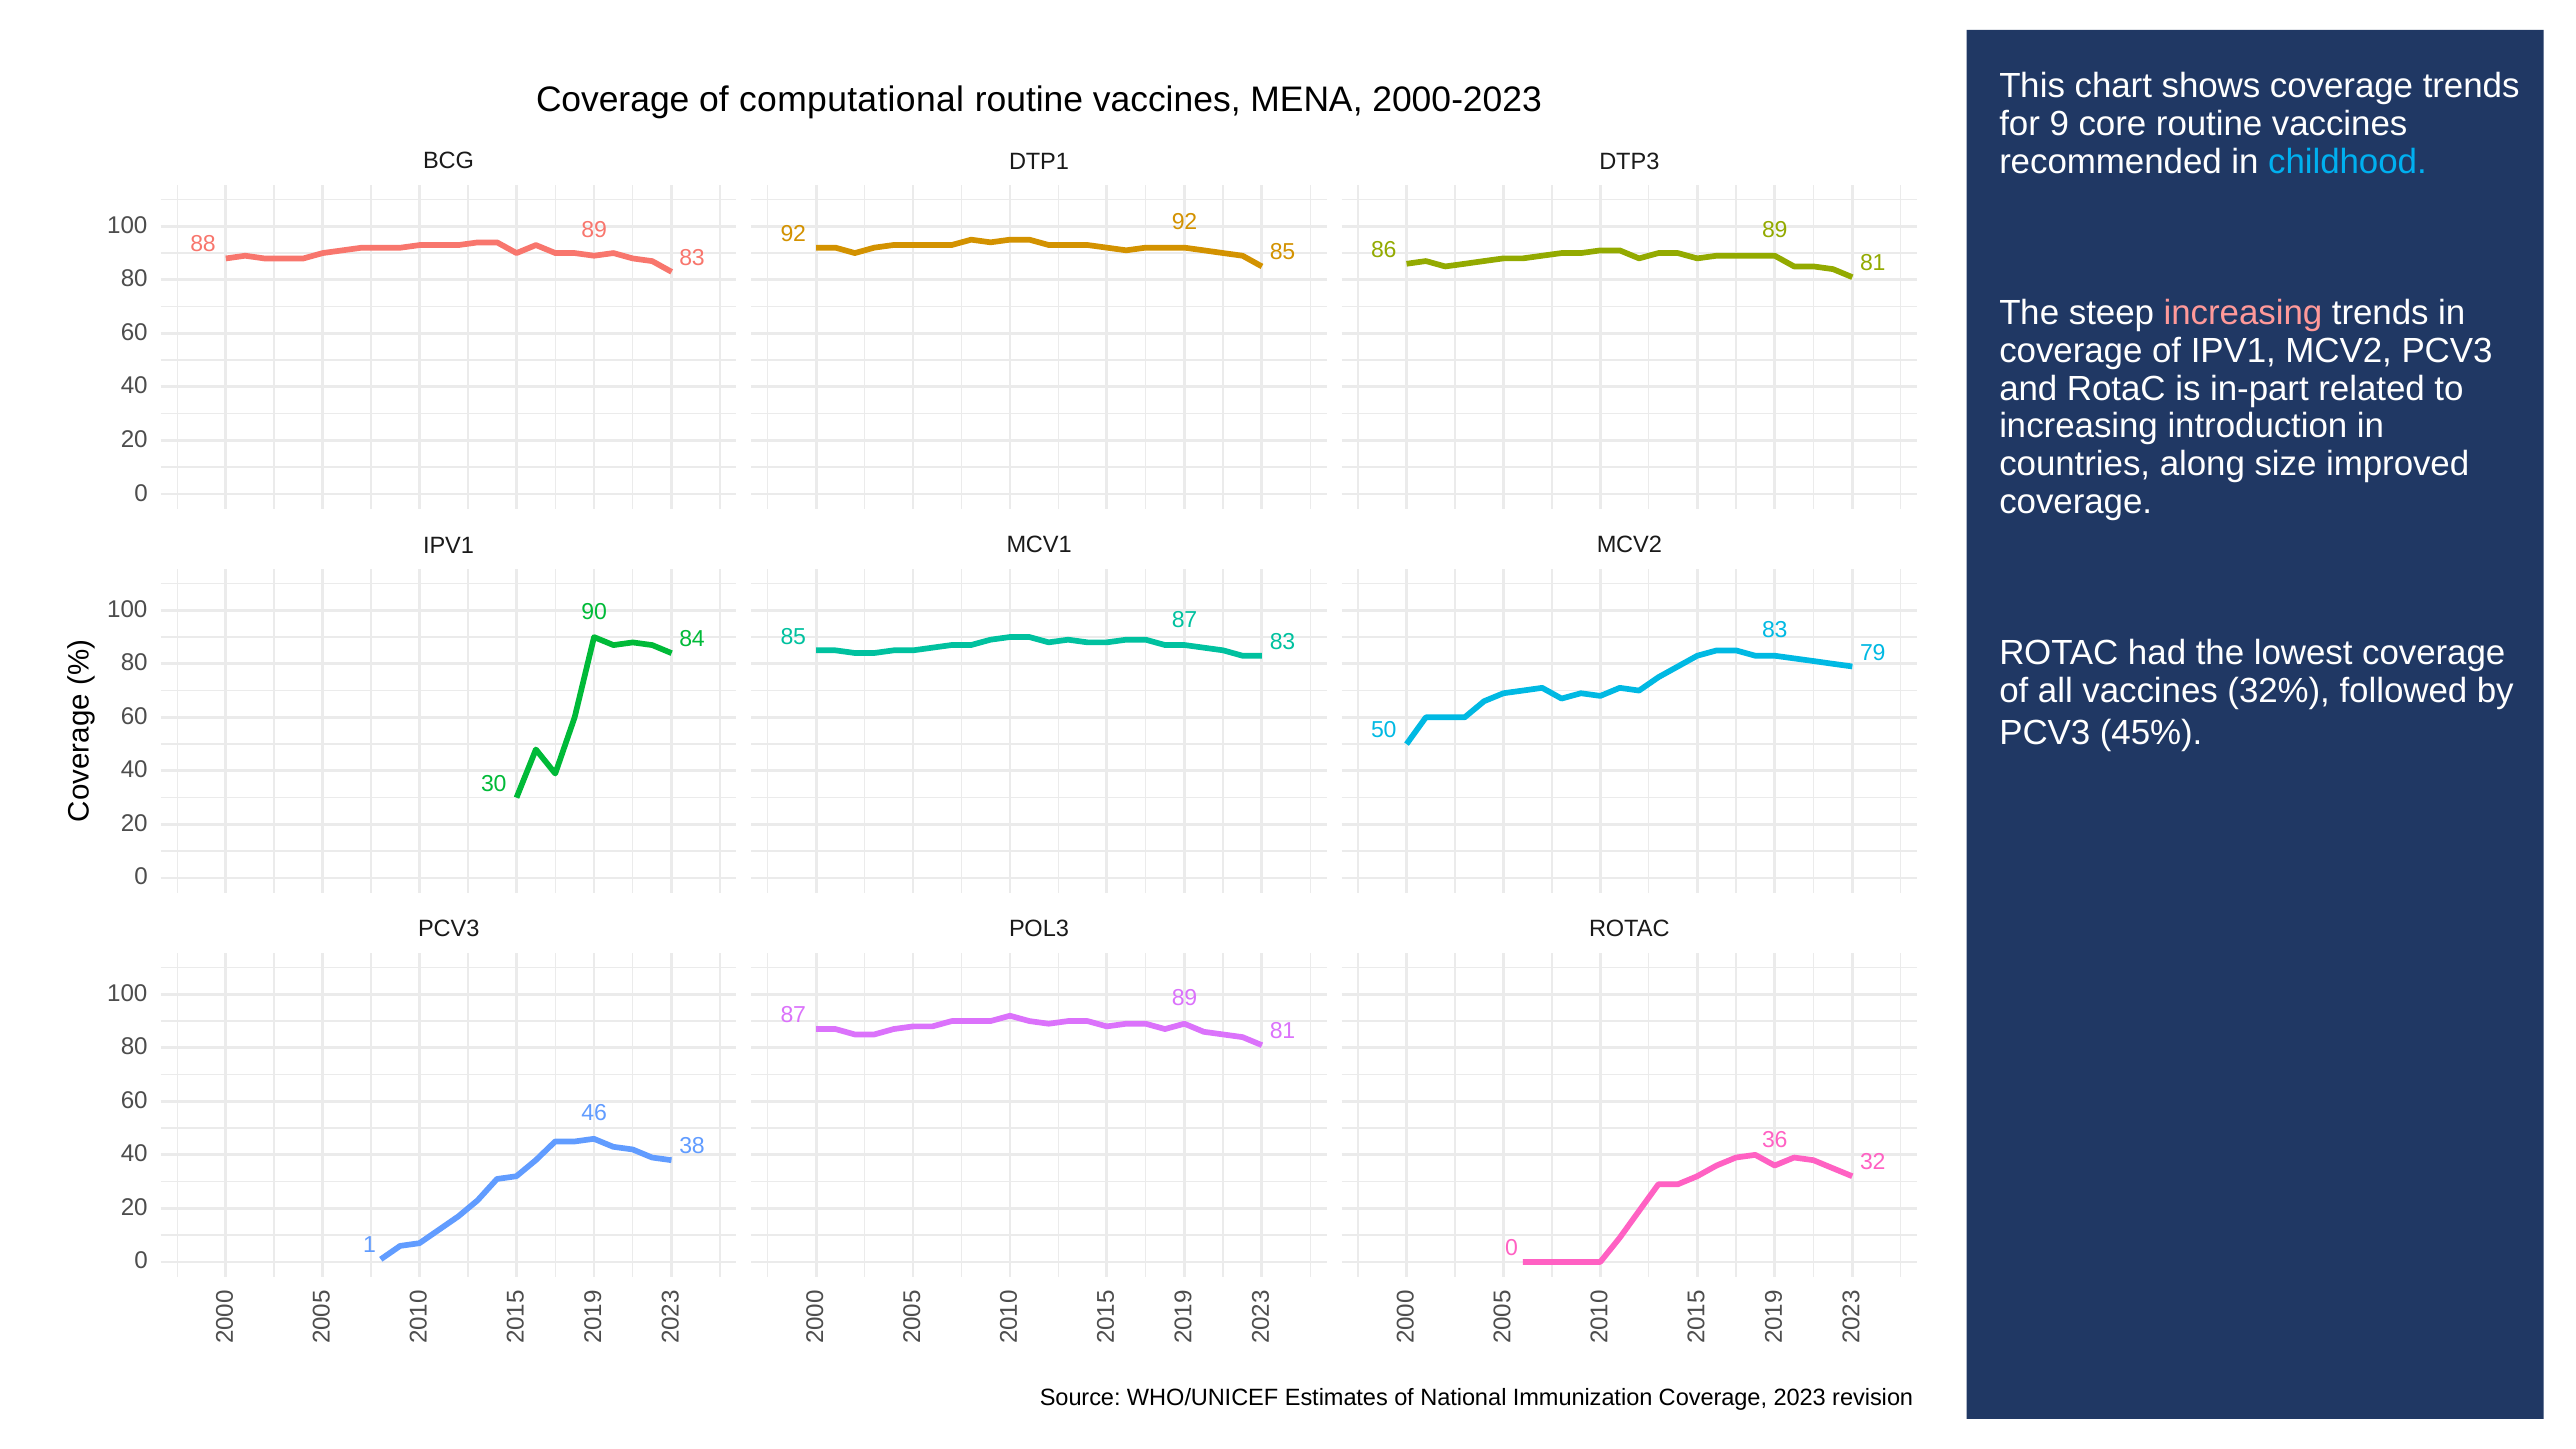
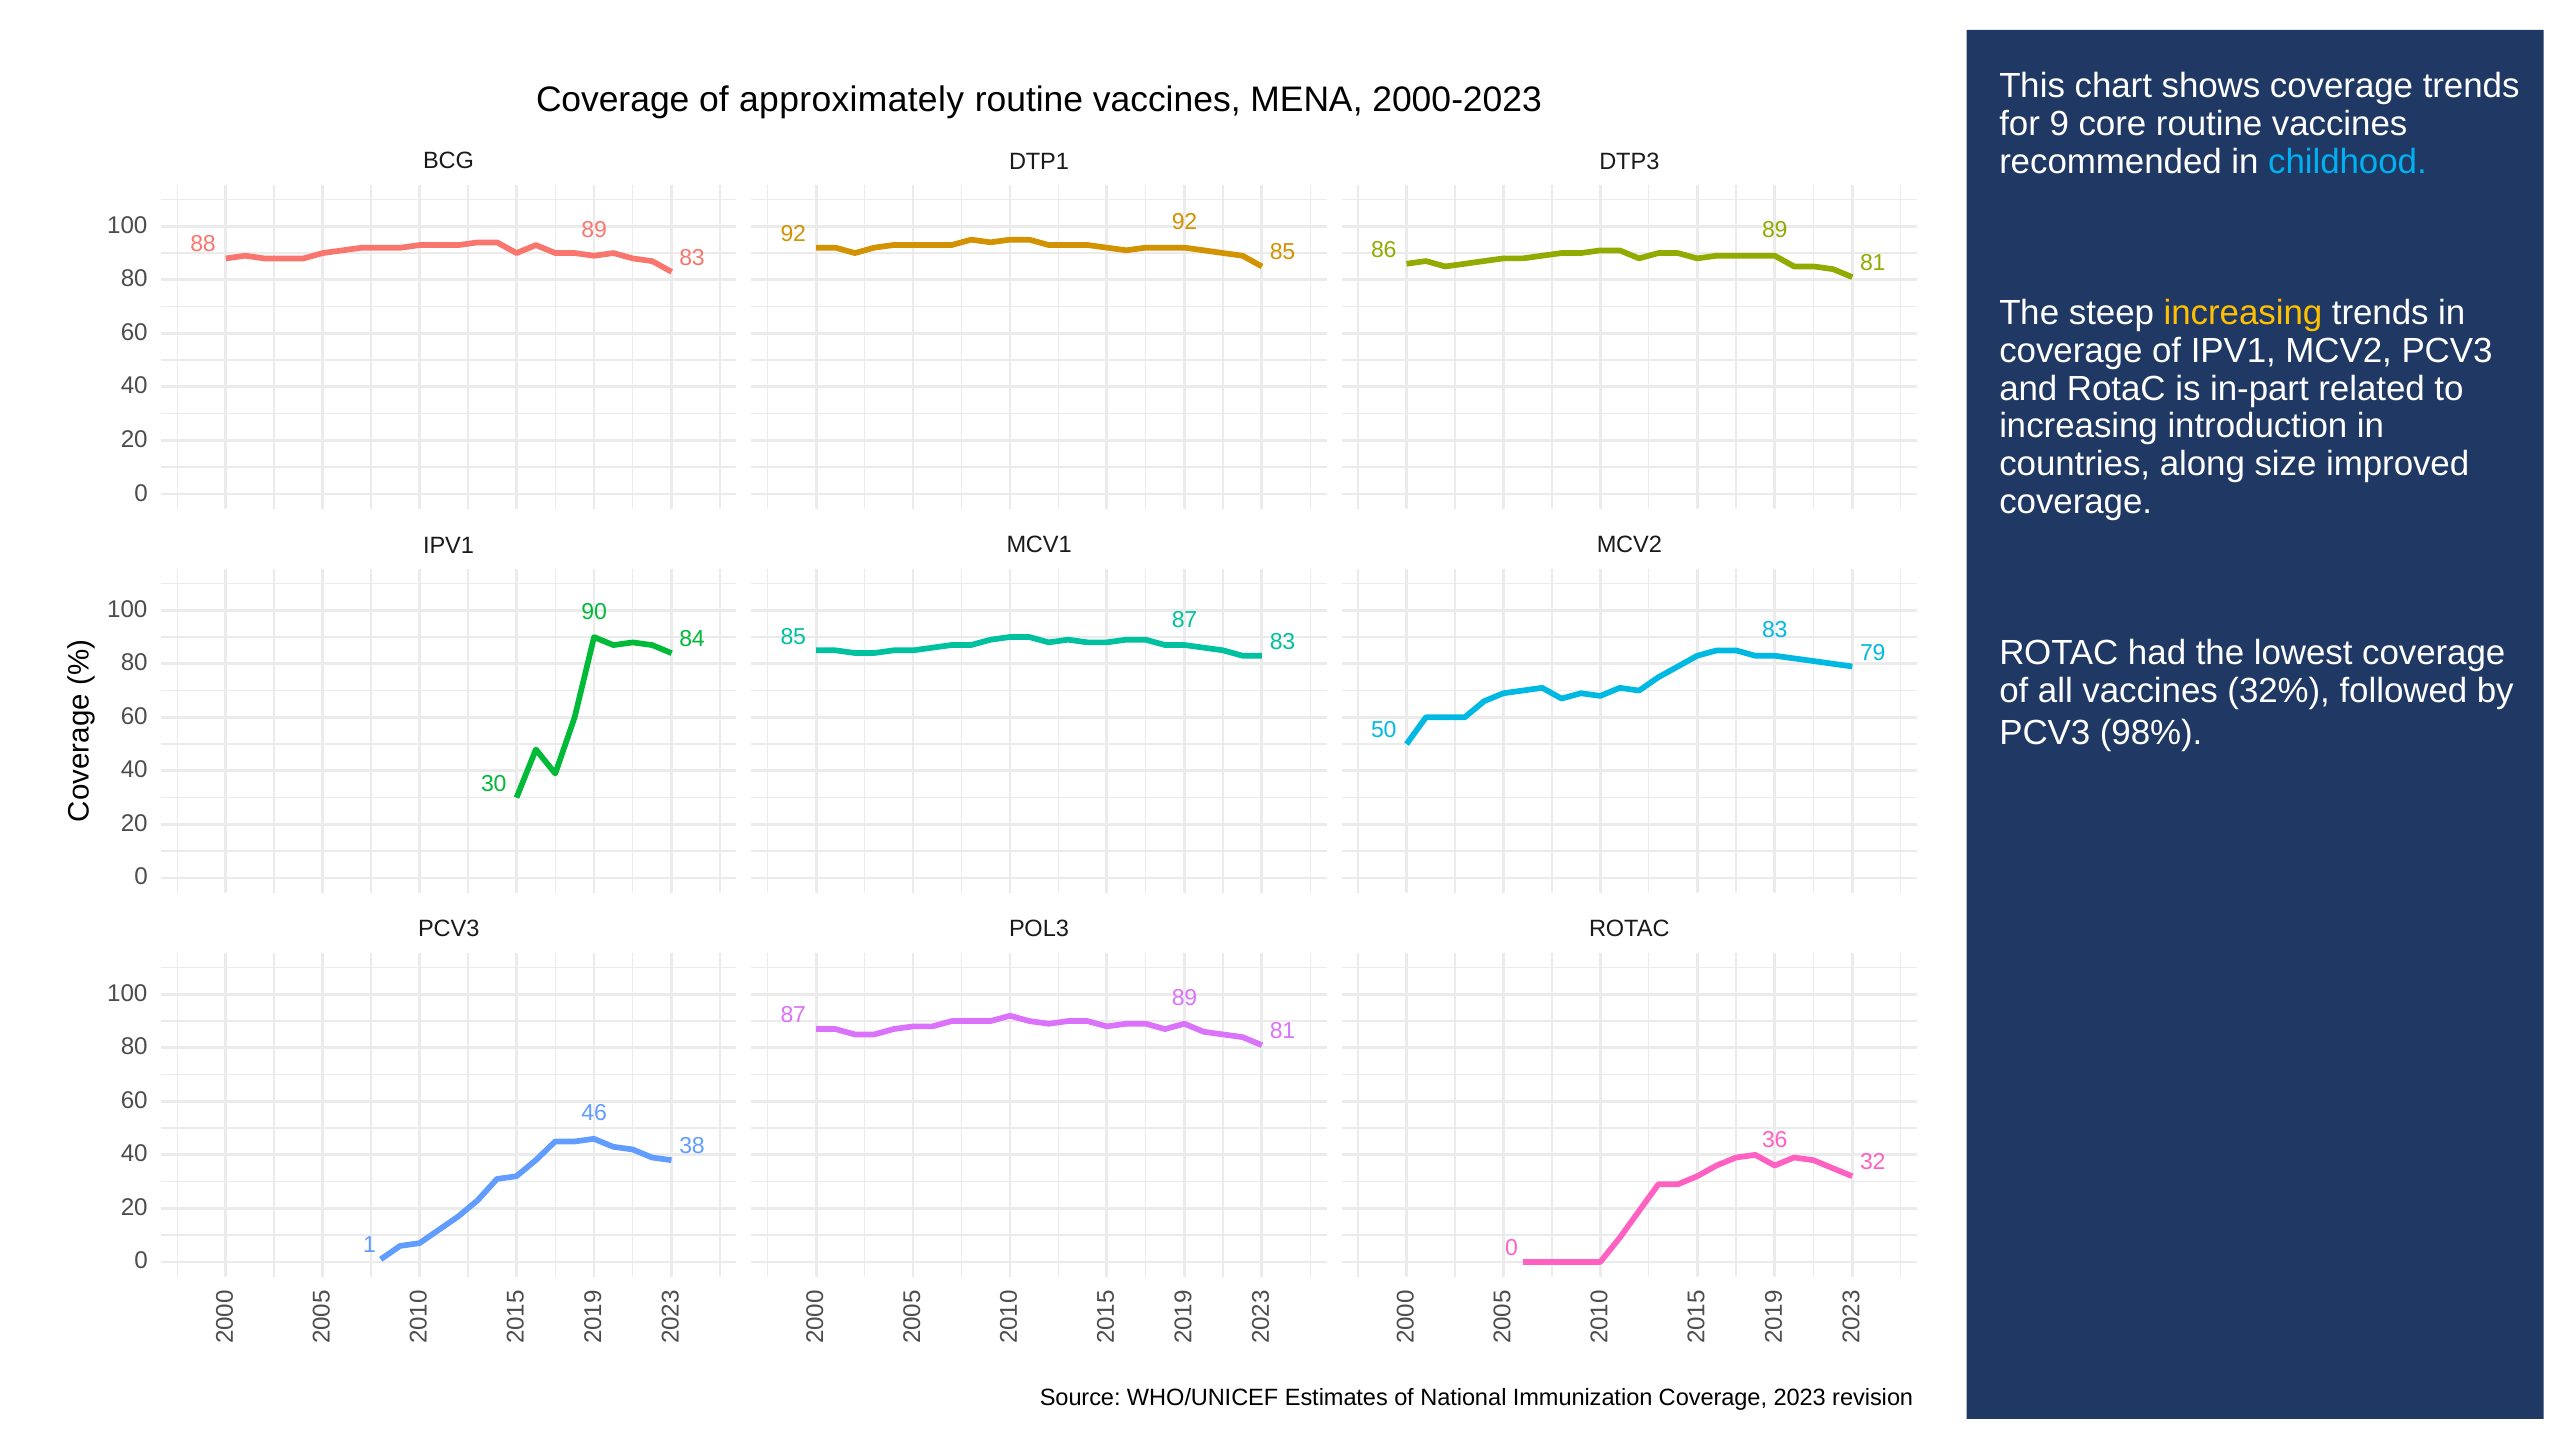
computational: computational -> approximately
increasing at (2243, 313) colour: pink -> yellow
45%: 45% -> 98%
